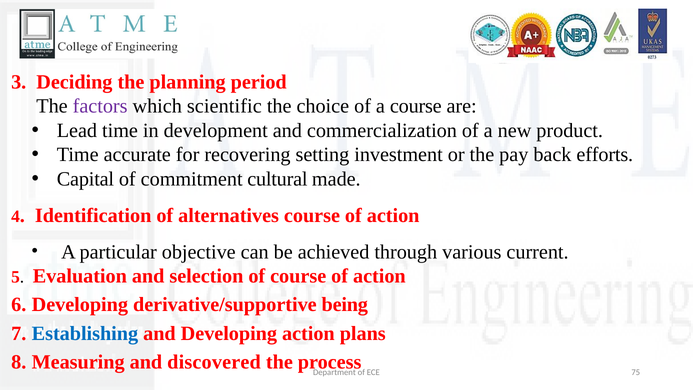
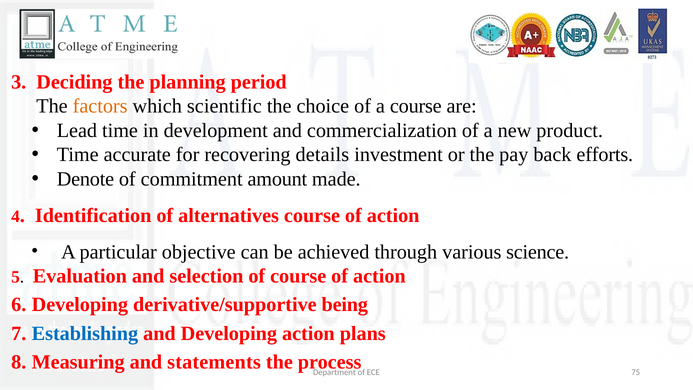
factors colour: purple -> orange
setting: setting -> details
Capital: Capital -> Denote
cultural: cultural -> amount
current: current -> science
discovered: discovered -> statements
